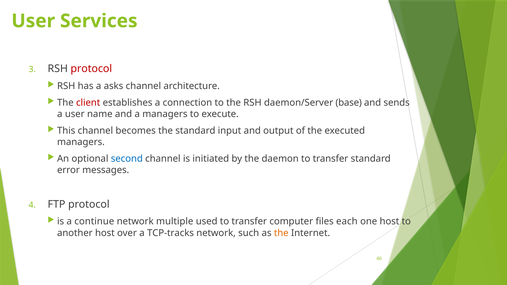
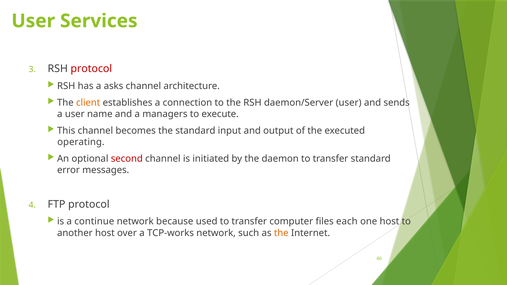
client colour: red -> orange
daemon/Server base: base -> user
managers at (81, 142): managers -> operating
second colour: blue -> red
multiple: multiple -> because
TCP-tracks: TCP-tracks -> TCP-works
